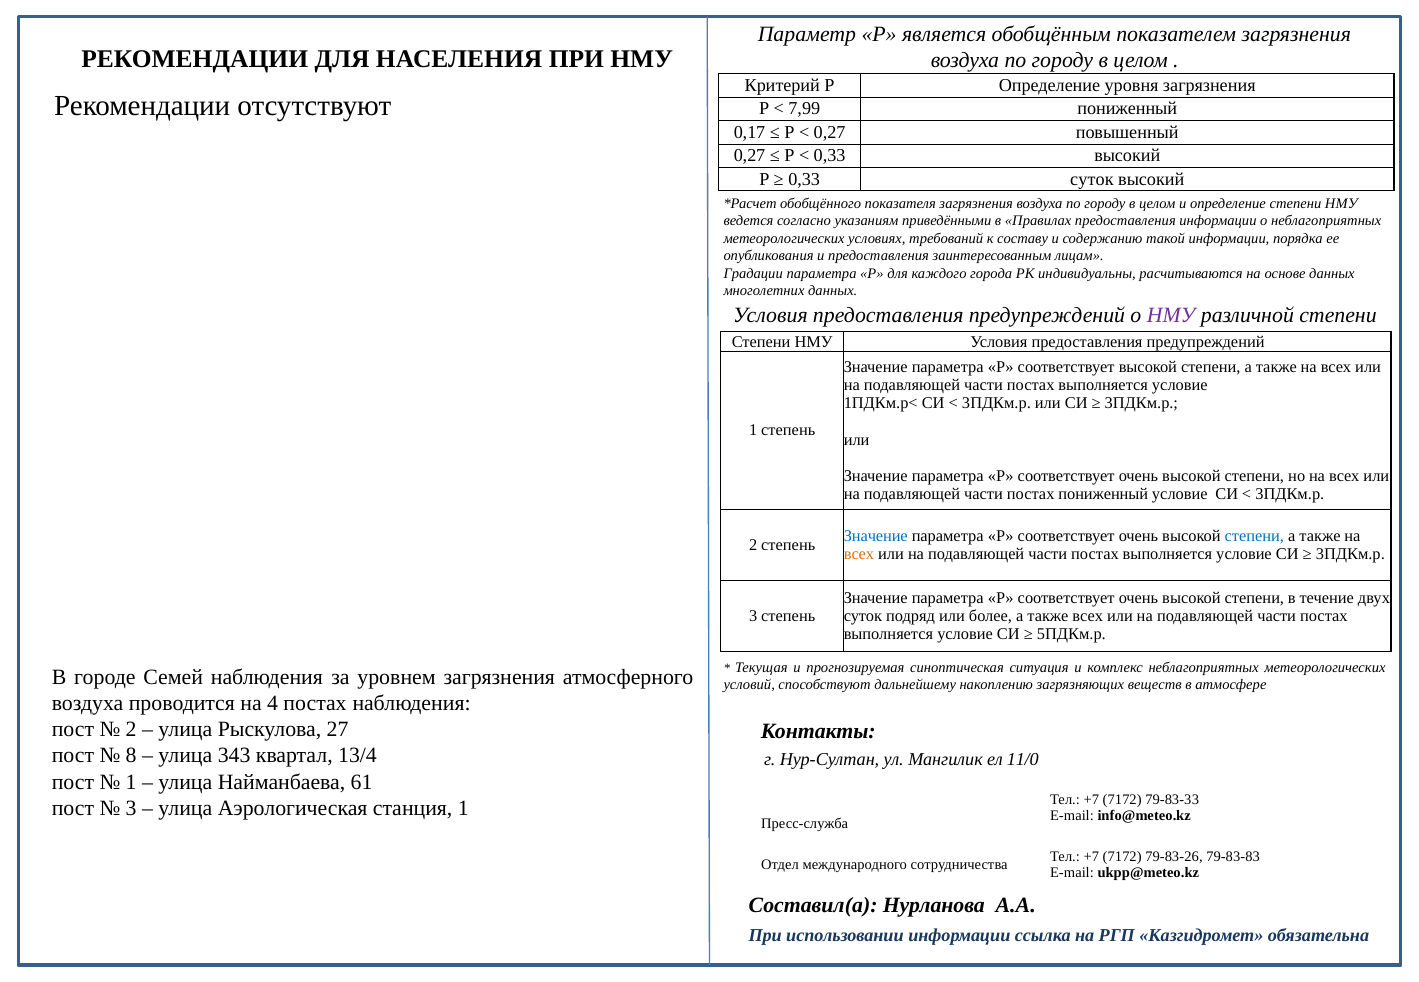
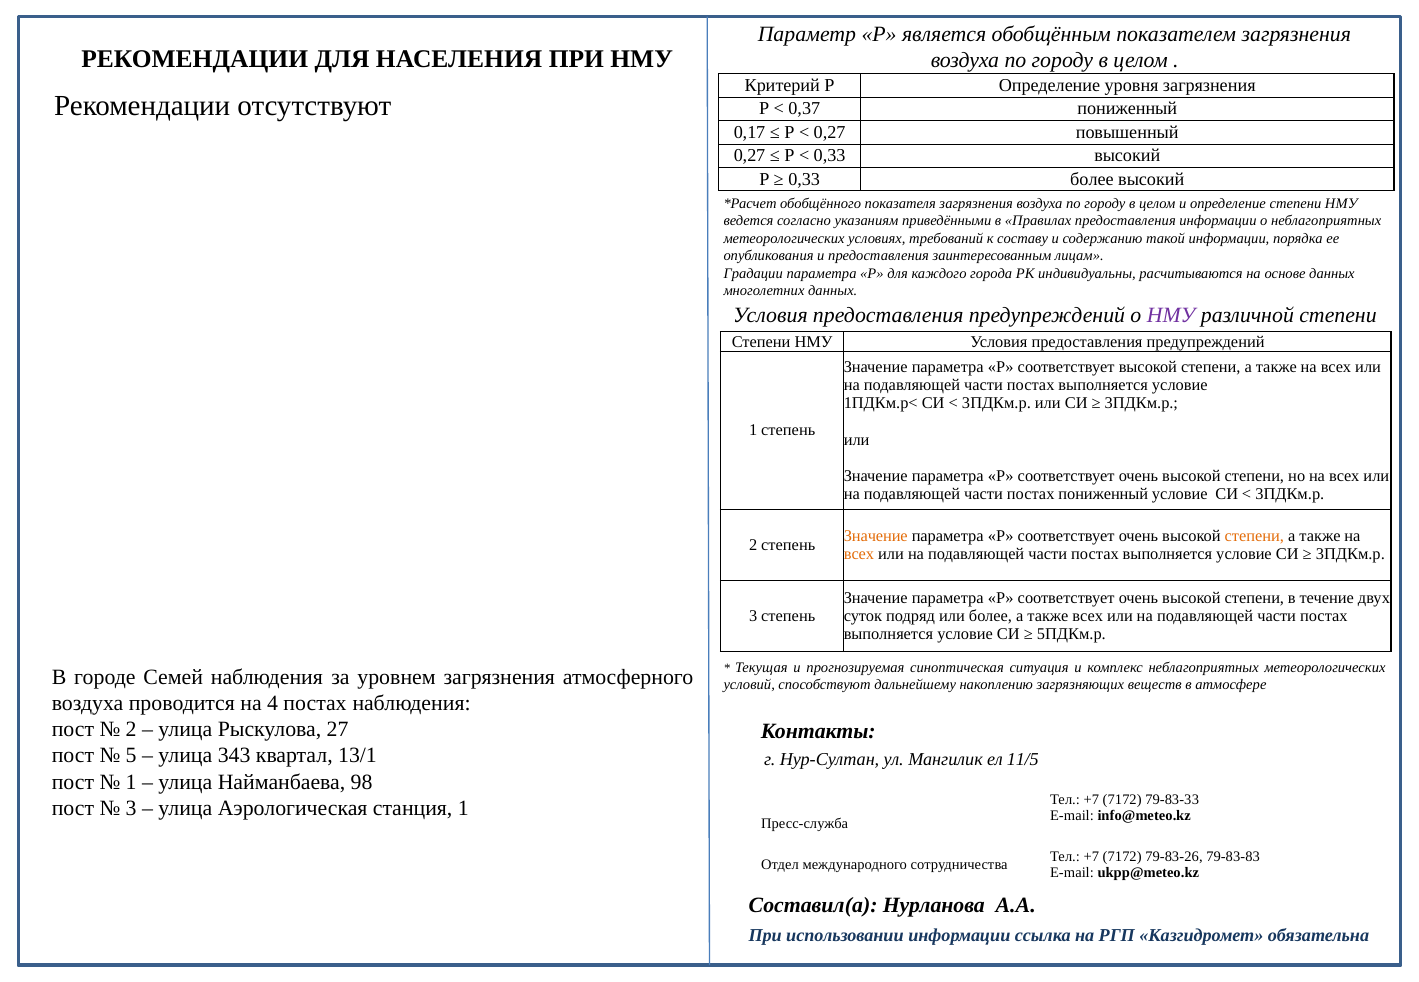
7,99: 7,99 -> 0,37
0,33 суток: суток -> более
Значение at (876, 536) colour: blue -> orange
степени at (1254, 536) colour: blue -> orange
8: 8 -> 5
13/4: 13/4 -> 13/1
11/0: 11/0 -> 11/5
61: 61 -> 98
